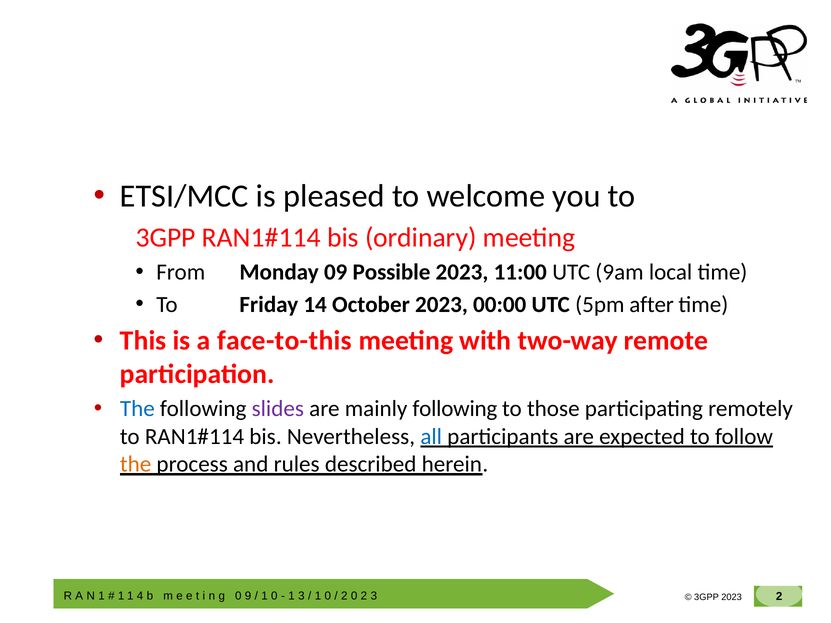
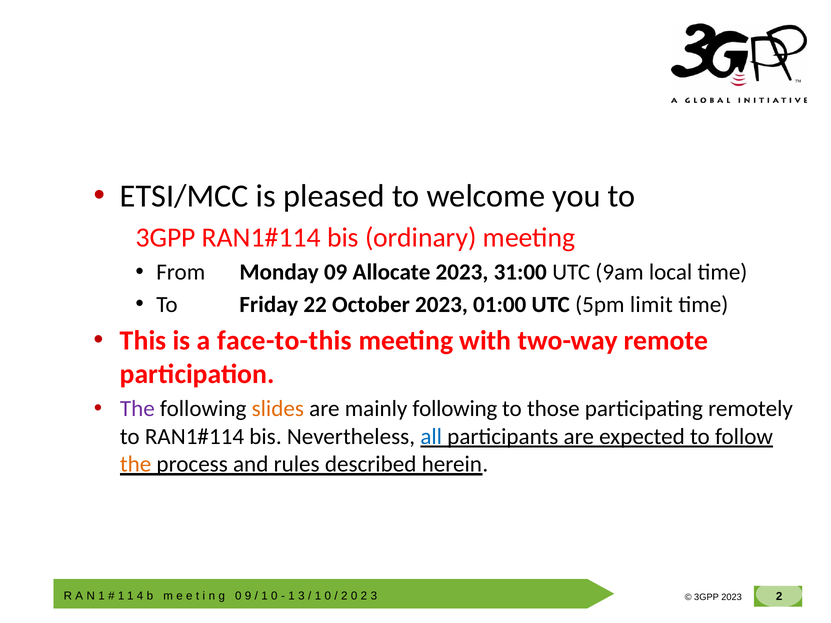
Possible: Possible -> Allocate
11:00: 11:00 -> 31:00
14: 14 -> 22
00:00: 00:00 -> 01:00
after: after -> limit
The at (137, 409) colour: blue -> purple
slides colour: purple -> orange
